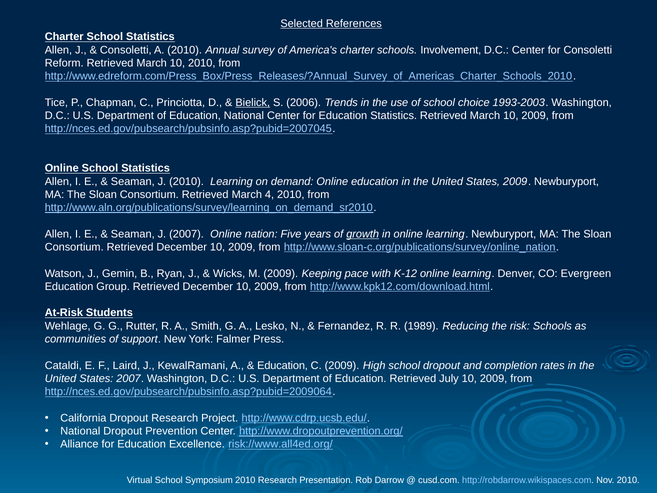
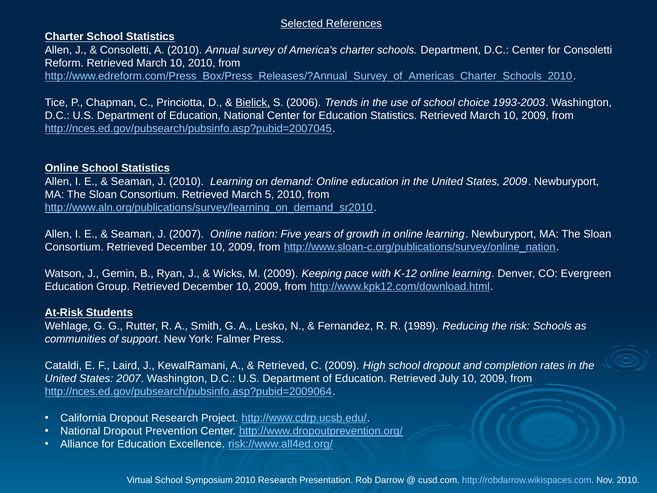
schools Involvement: Involvement -> Department
4: 4 -> 5
growth underline: present -> none
Education at (283, 365): Education -> Retrieved
